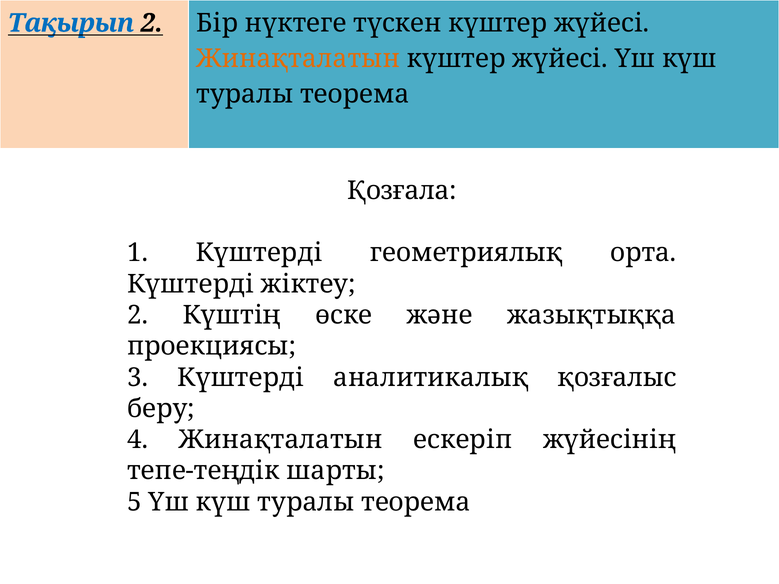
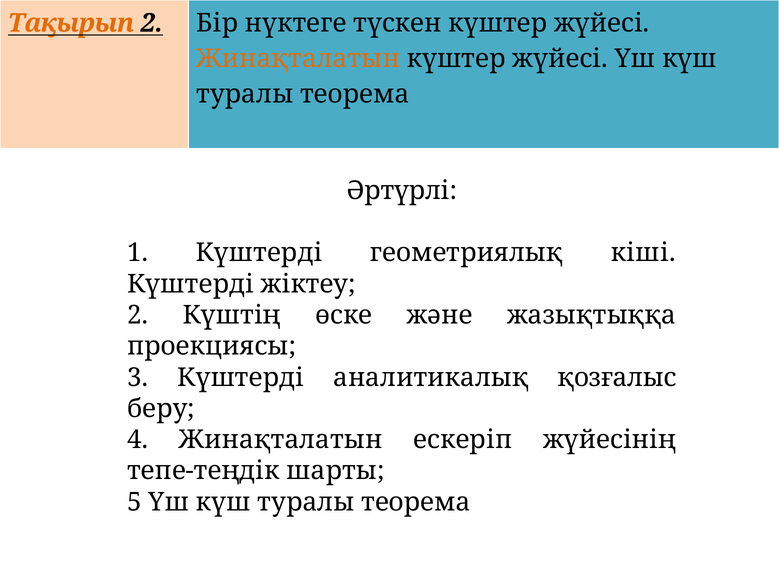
Тақырып colour: blue -> orange
Қозғала: Қозғала -> Әртүрлі
орта: орта -> кіші
